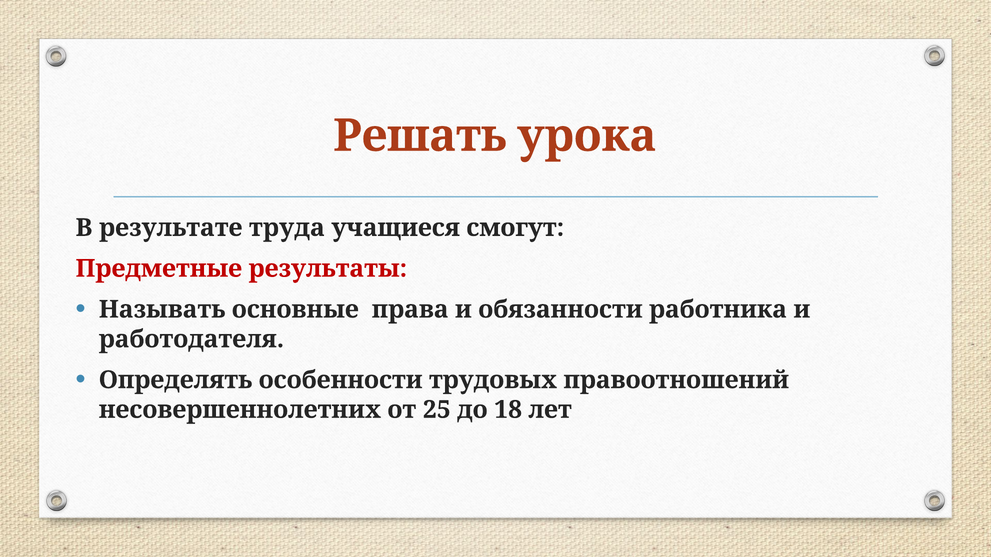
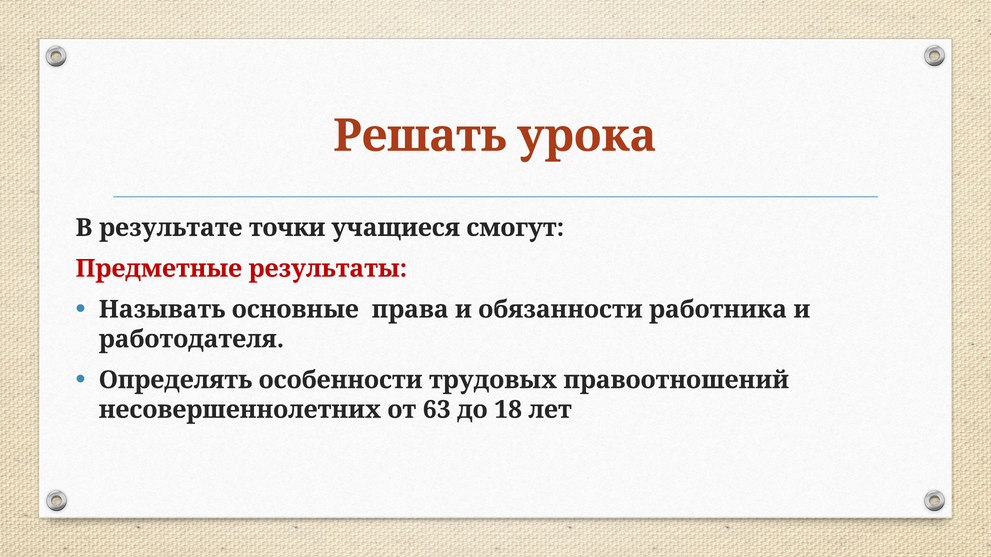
труда: труда -> точки
25: 25 -> 63
